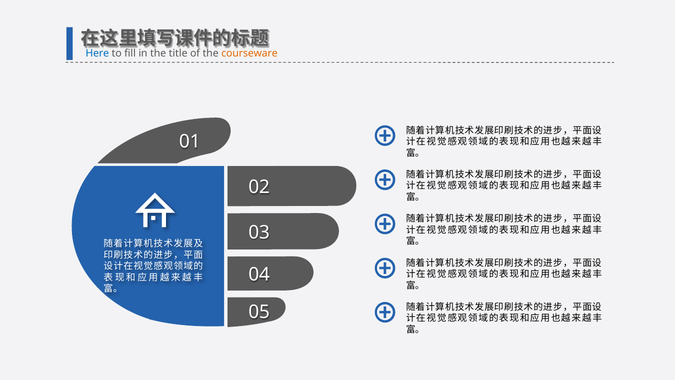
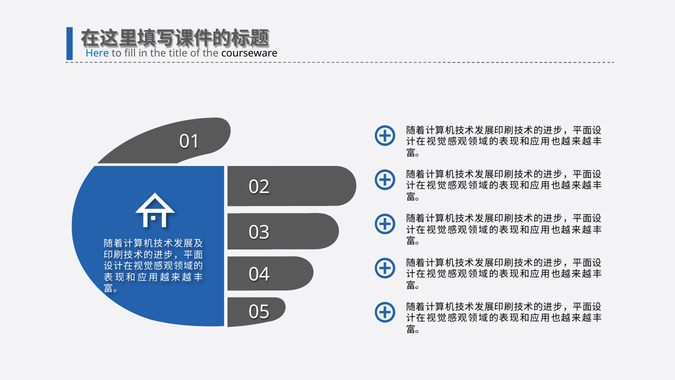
courseware colour: orange -> black
